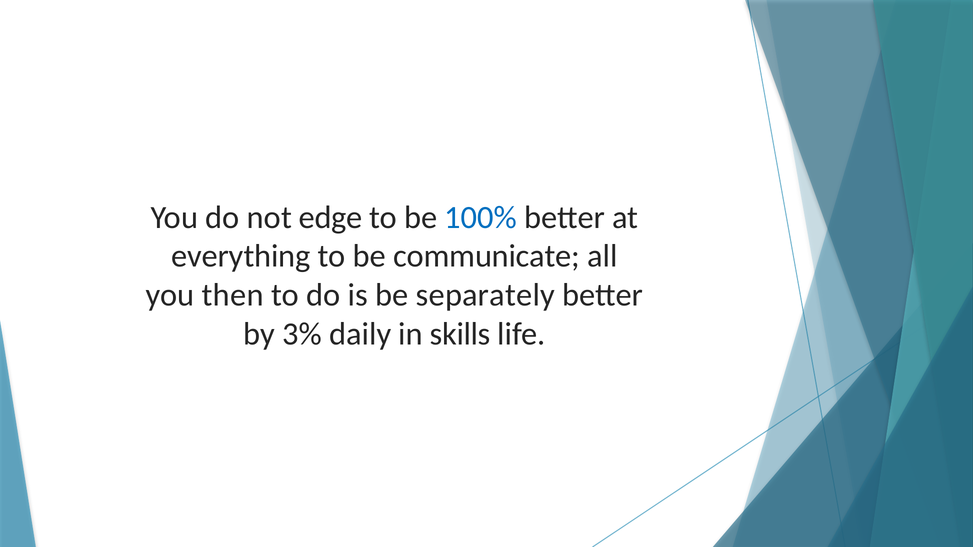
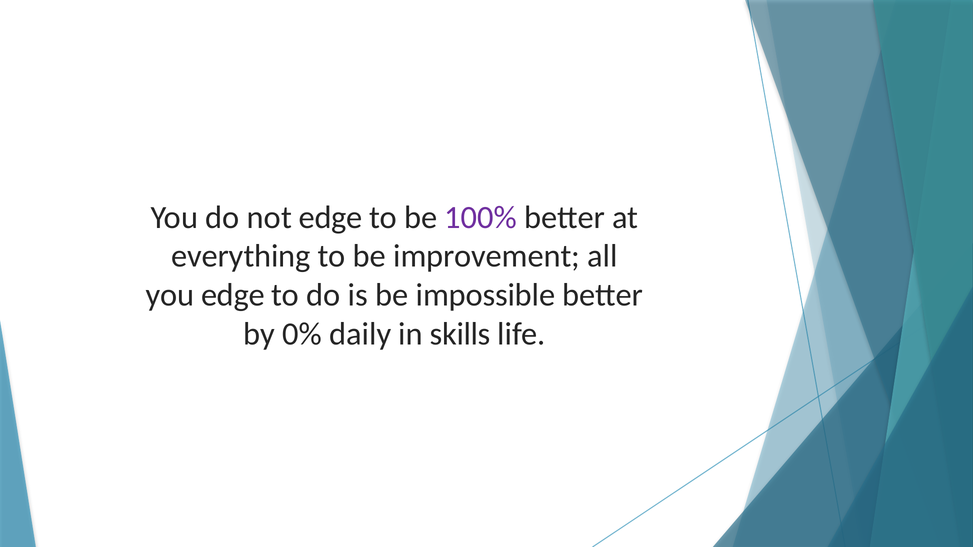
100% colour: blue -> purple
communicate: communicate -> improvement
you then: then -> edge
separately: separately -> impossible
3%: 3% -> 0%
